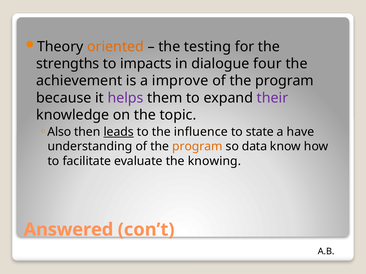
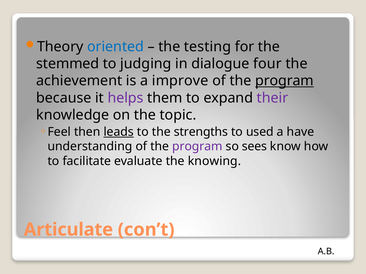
oriented colour: orange -> blue
strengths: strengths -> stemmed
impacts: impacts -> judging
program at (284, 81) underline: none -> present
Also: Also -> Feel
influence: influence -> strengths
state: state -> used
program at (197, 147) colour: orange -> purple
data: data -> sees
Answered: Answered -> Articulate
